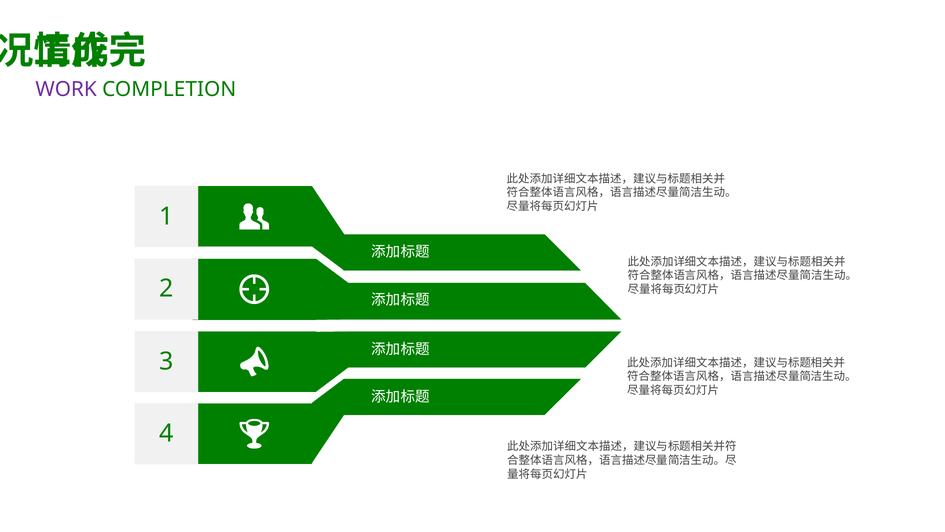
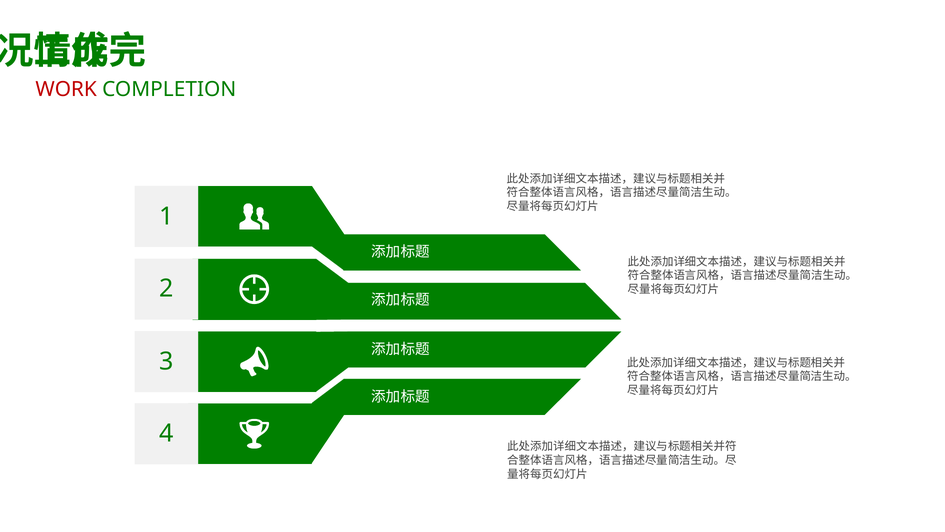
WORK colour: purple -> red
